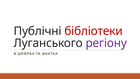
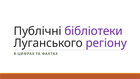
бібліотеки colour: red -> purple
